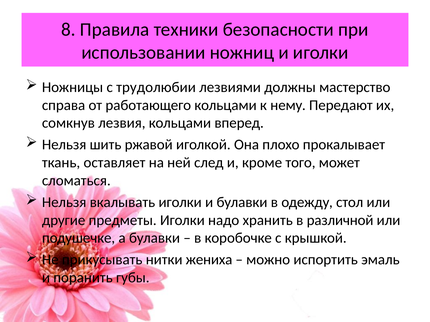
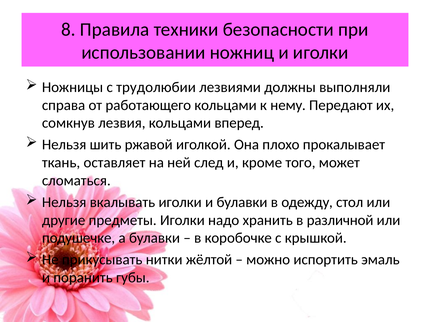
мастерство: мастерство -> выполняли
жениха: жениха -> жёлтой
